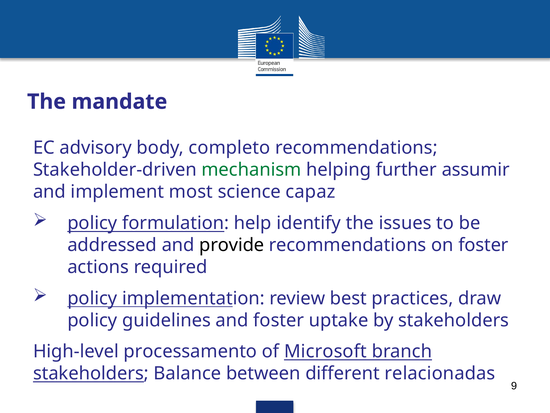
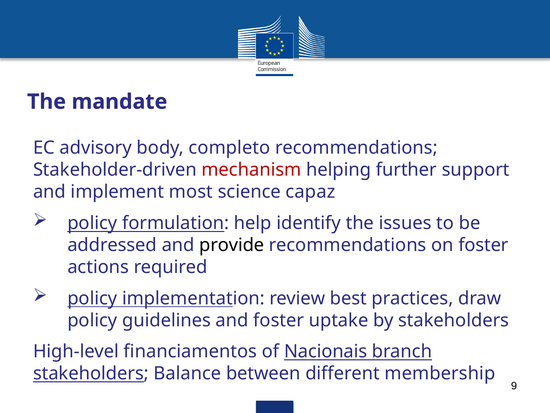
mechanism colour: green -> red
assumir: assumir -> support
processamento: processamento -> financiamentos
Microsoft: Microsoft -> Nacionais
relacionadas: relacionadas -> membership
